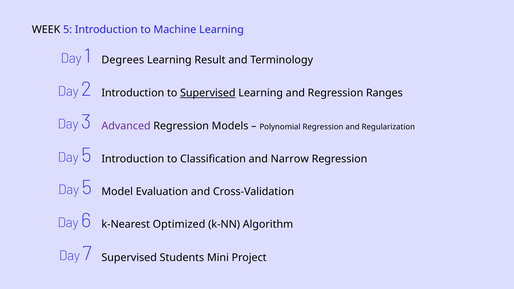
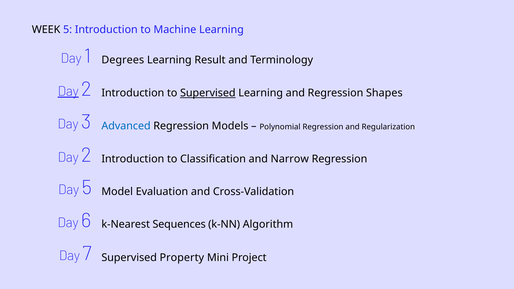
Day at (68, 91) underline: none -> present
Ranges: Ranges -> Shapes
Advanced colour: purple -> blue
5 at (86, 155): 5 -> 2
Optimized: Optimized -> Sequences
Students: Students -> Property
